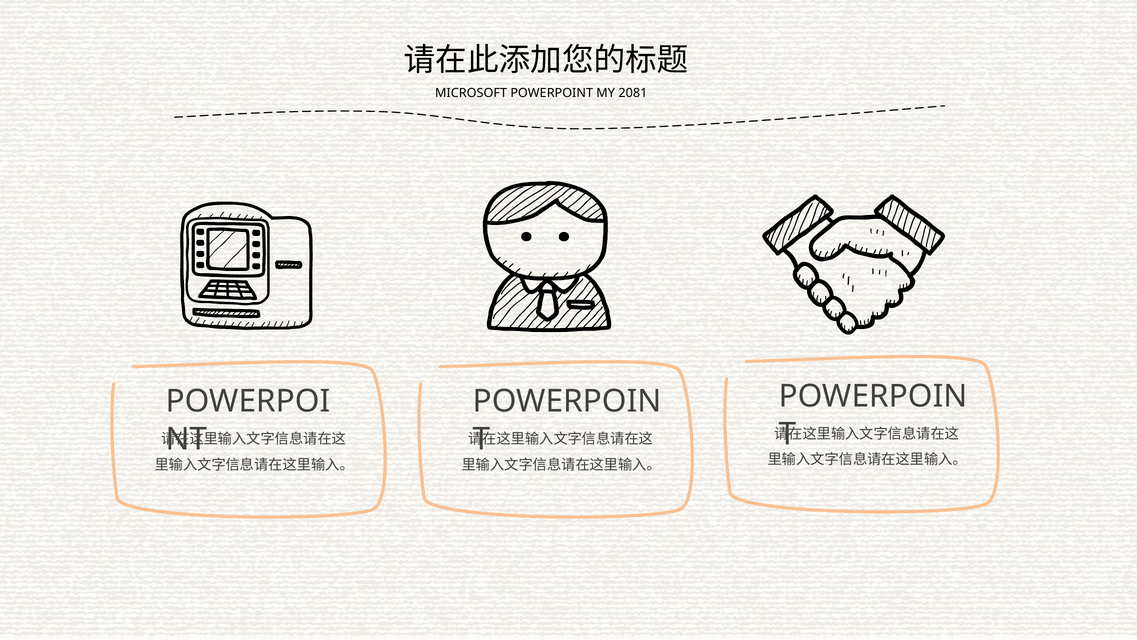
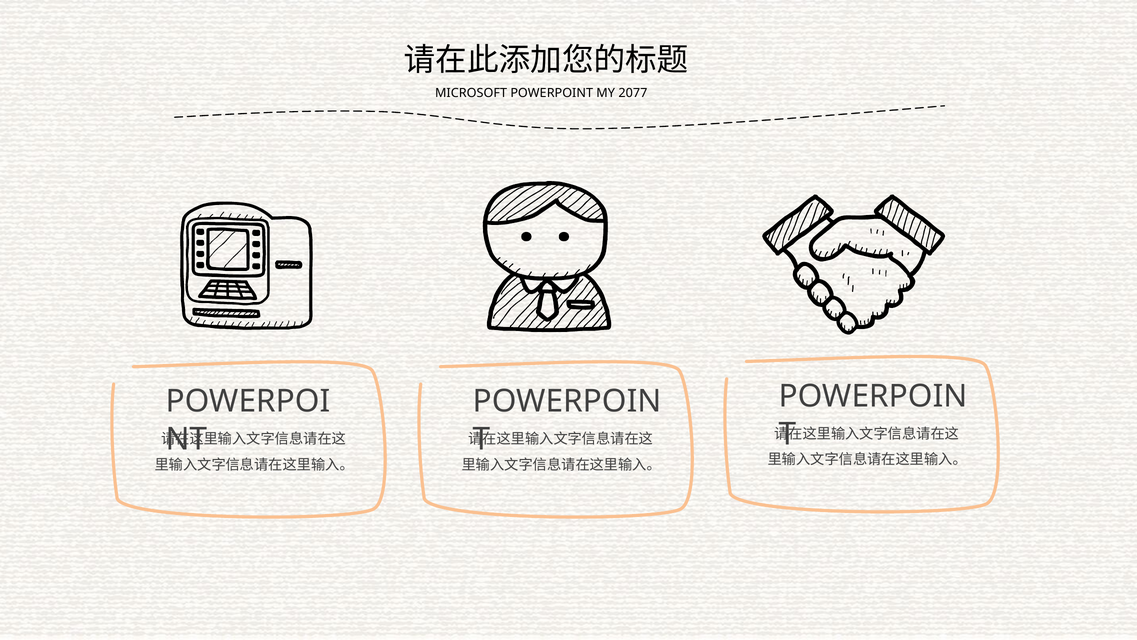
2081: 2081 -> 2077
